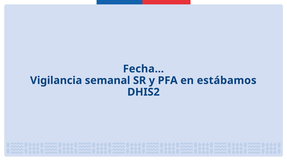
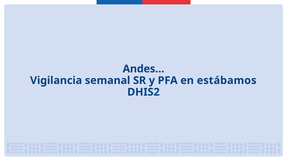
Fecha…: Fecha… -> Andes…
